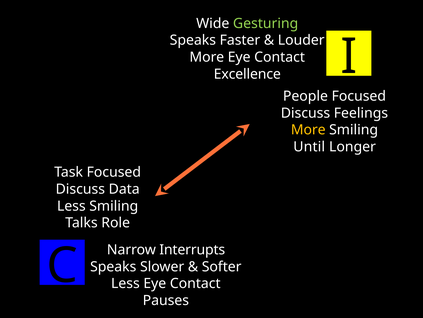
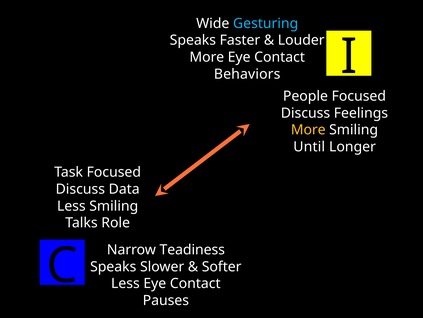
Gesturing colour: light green -> light blue
Excellence: Excellence -> Behaviors
Interrupts: Interrupts -> Teadiness
